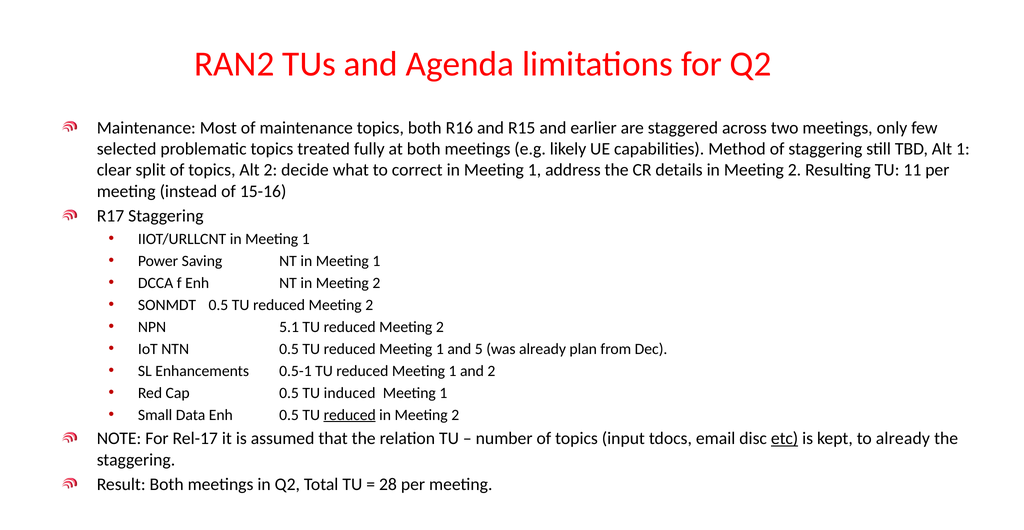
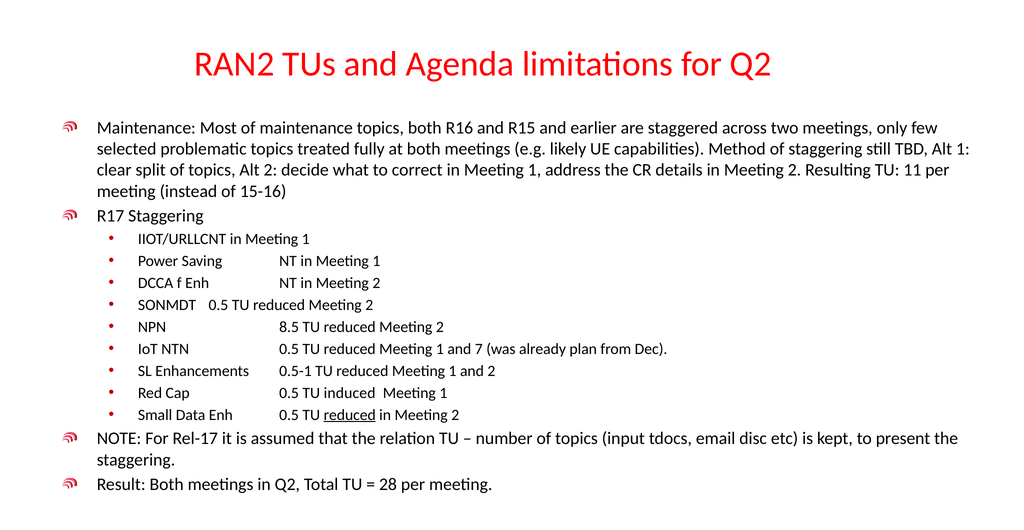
5.1: 5.1 -> 8.5
5: 5 -> 7
etc underline: present -> none
to already: already -> present
